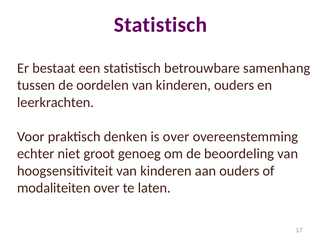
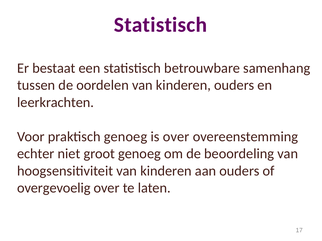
praktisch denken: denken -> genoeg
modaliteiten: modaliteiten -> overgevoelig
